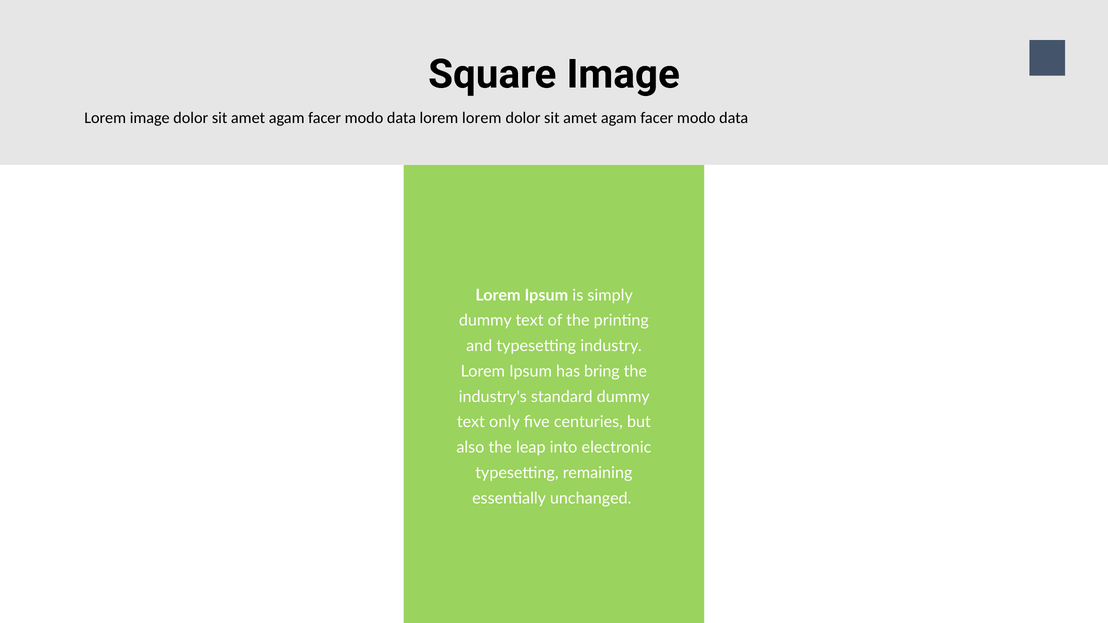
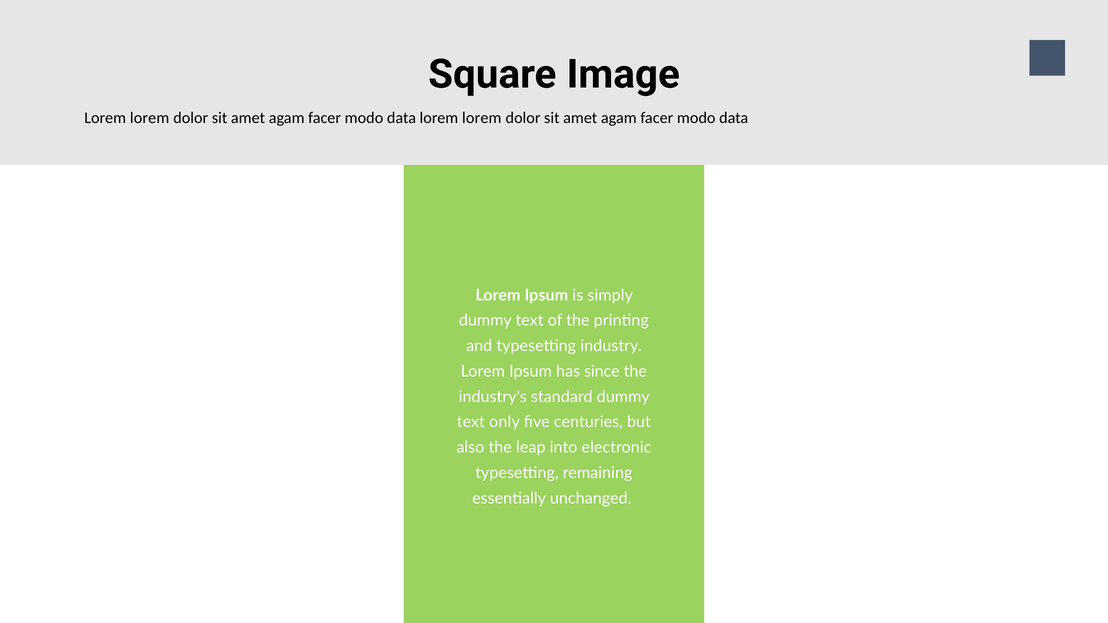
image at (150, 118): image -> lorem
bring: bring -> since
